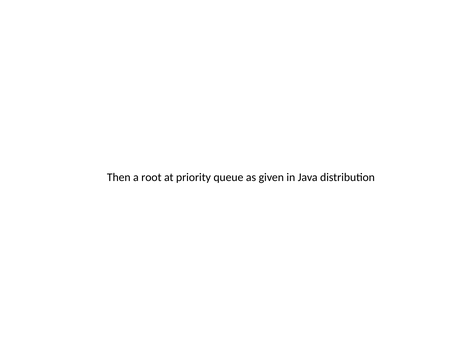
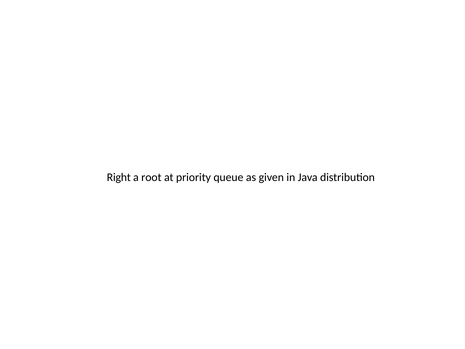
Then: Then -> Right
